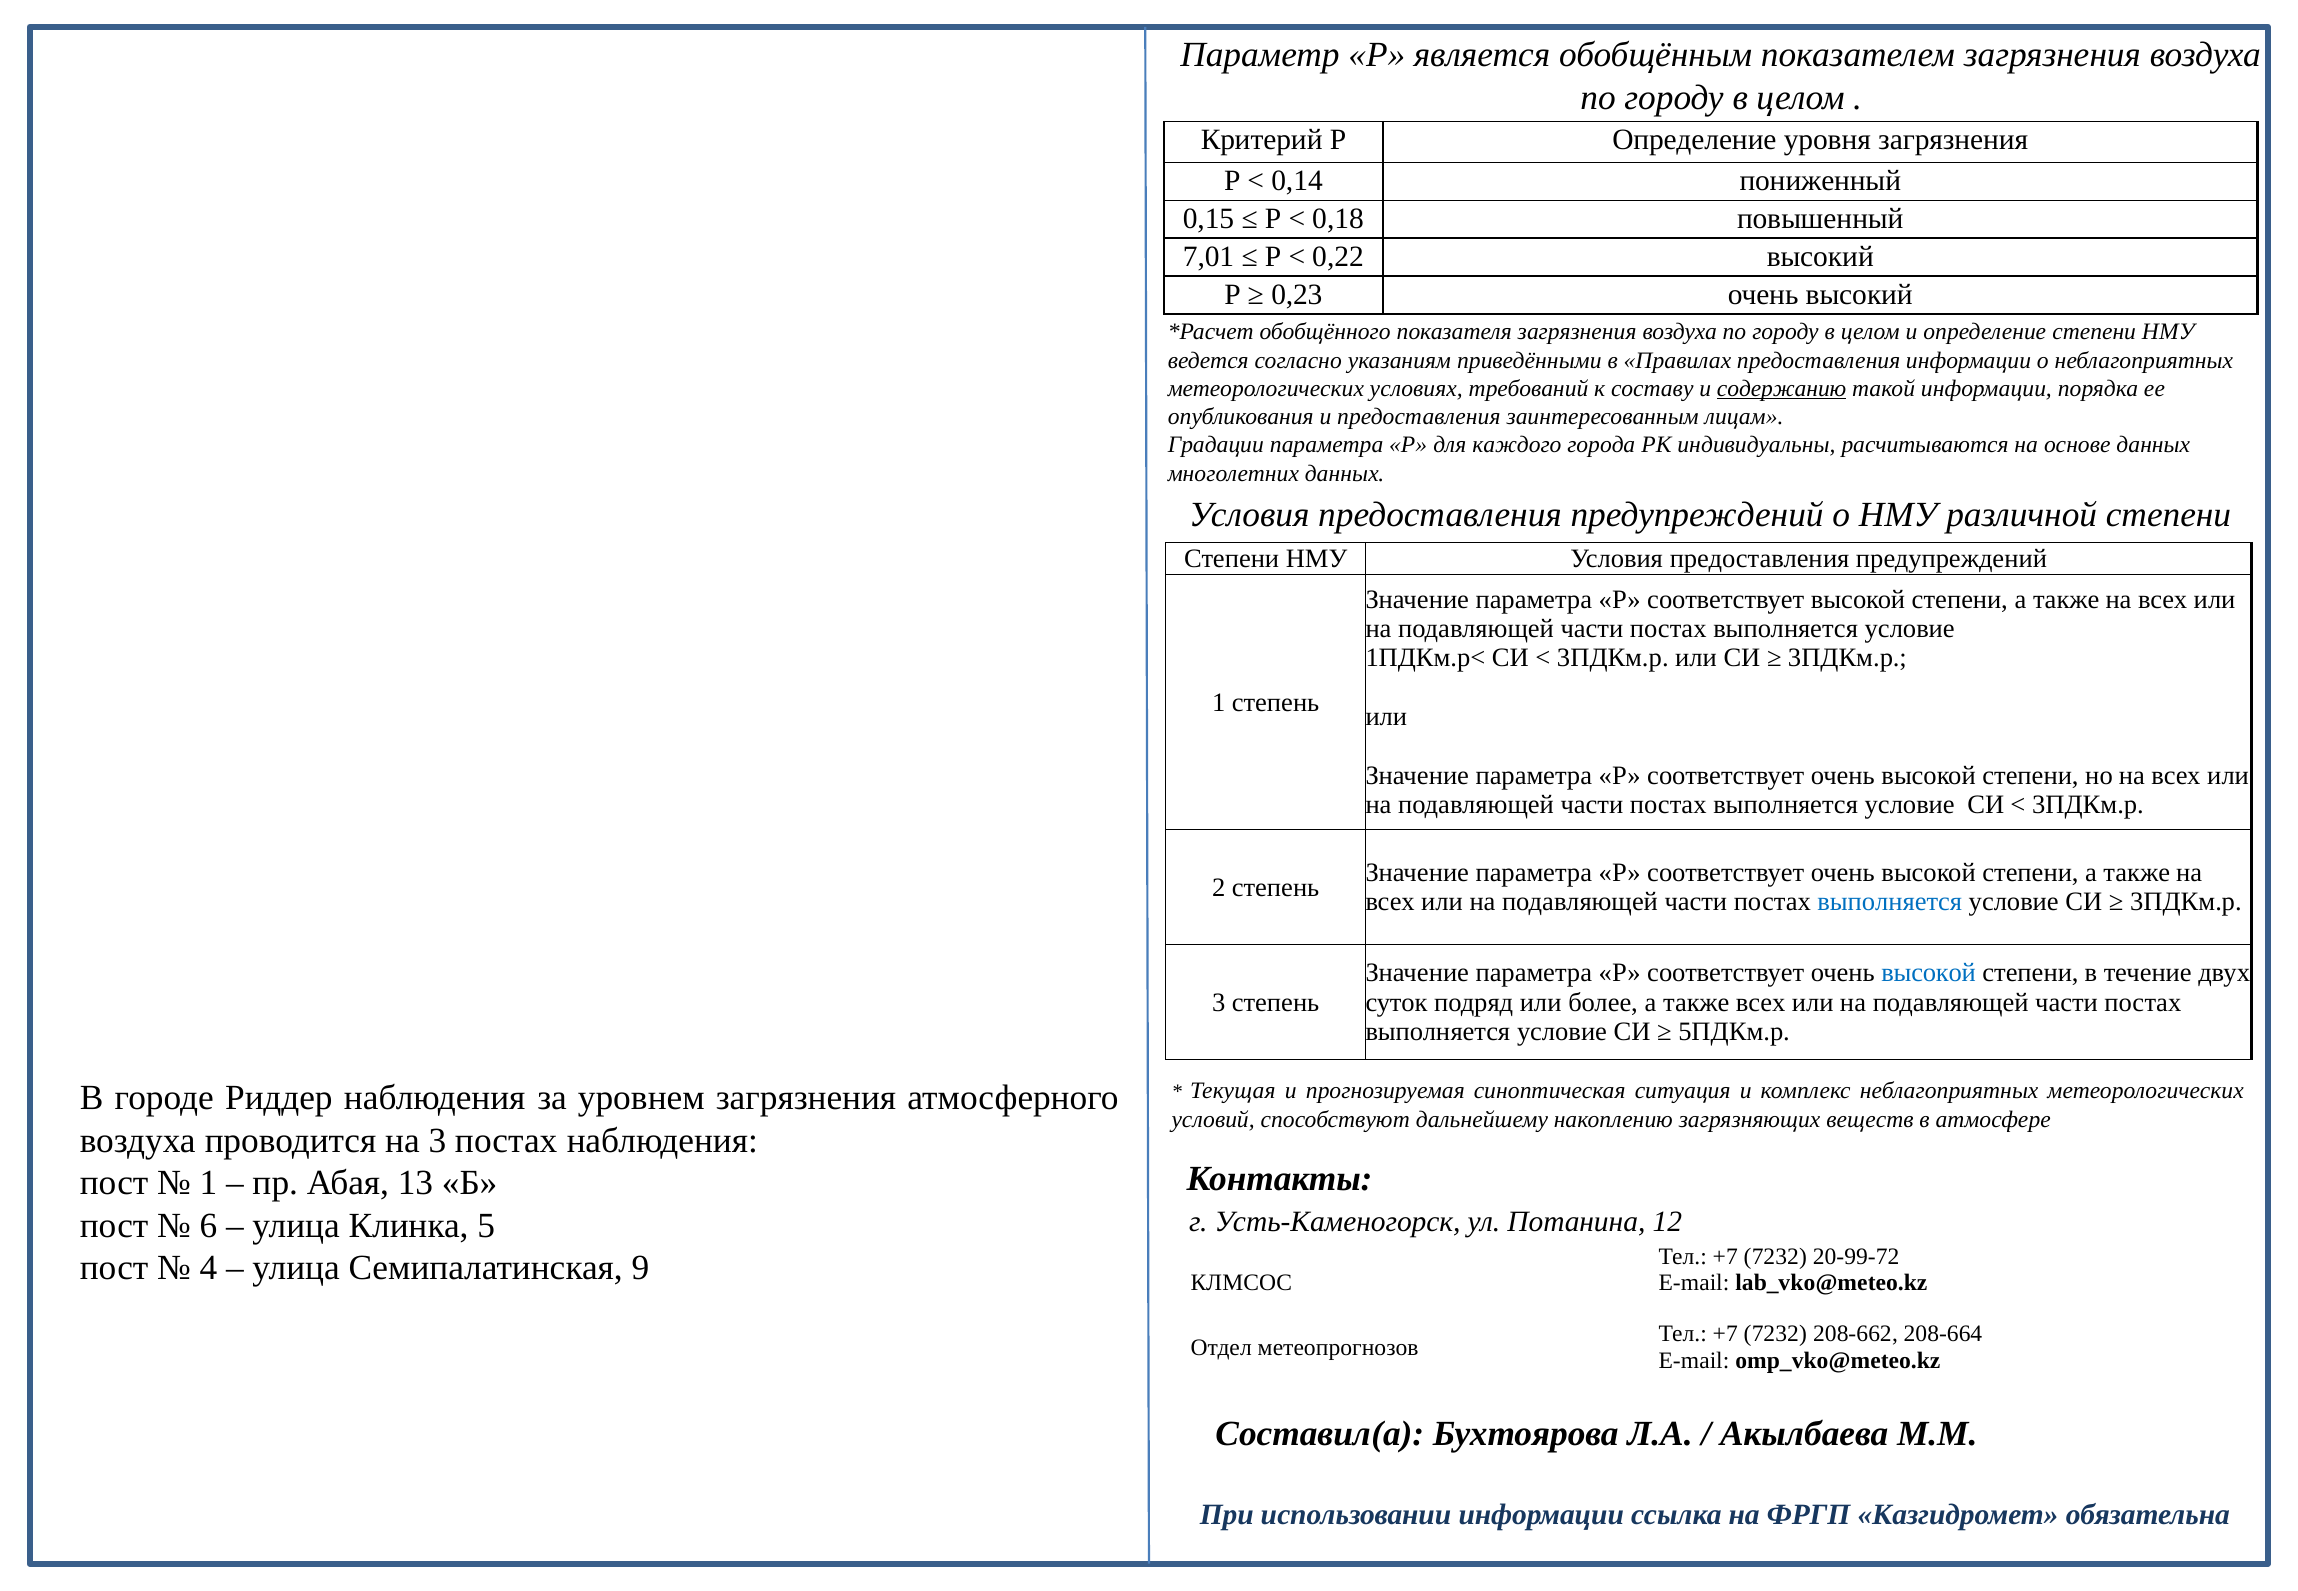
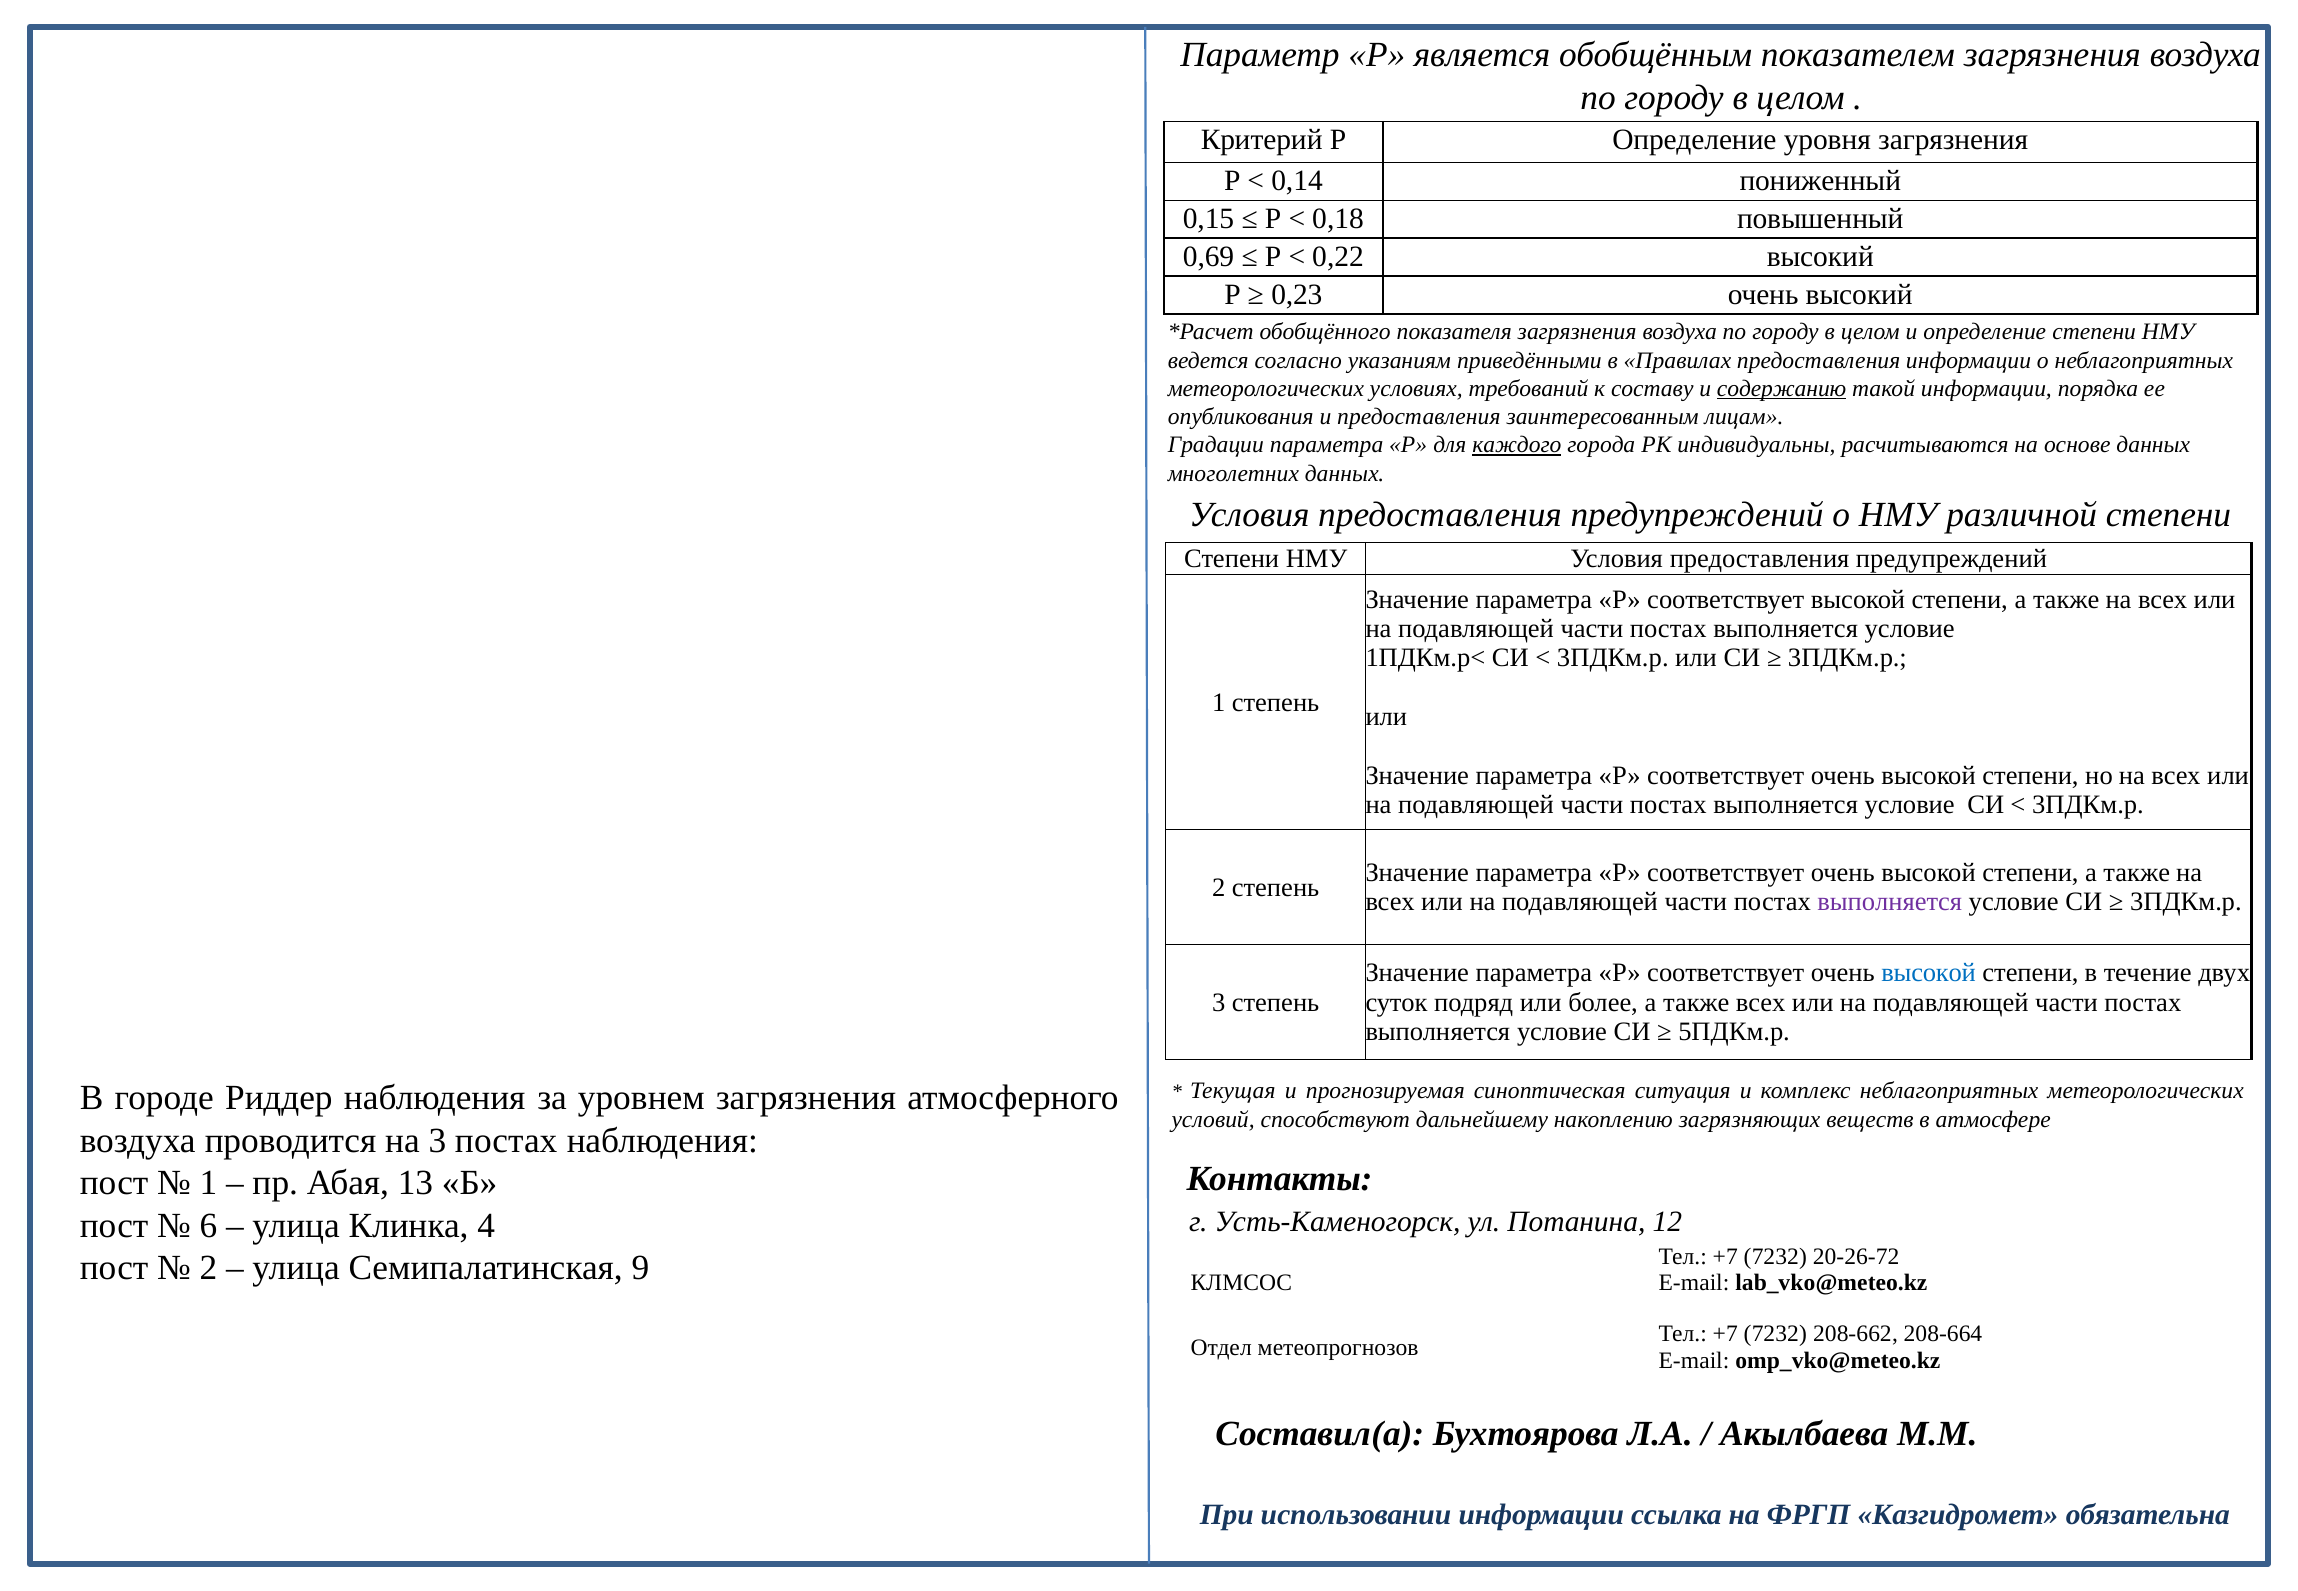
7,01: 7,01 -> 0,69
каждого underline: none -> present
выполняется at (1890, 902) colour: blue -> purple
5: 5 -> 4
20-99-72: 20-99-72 -> 20-26-72
4 at (208, 1268): 4 -> 2
